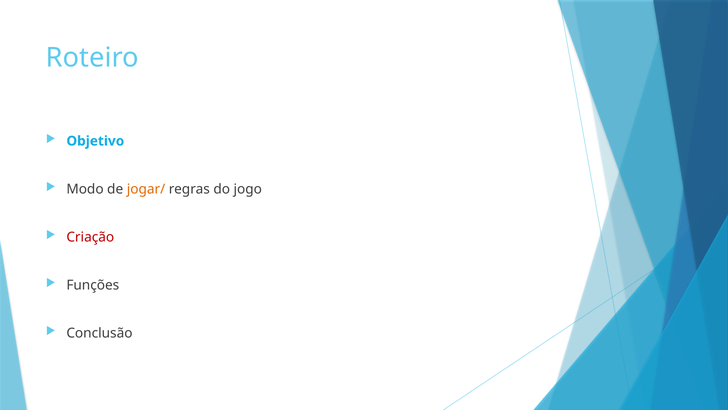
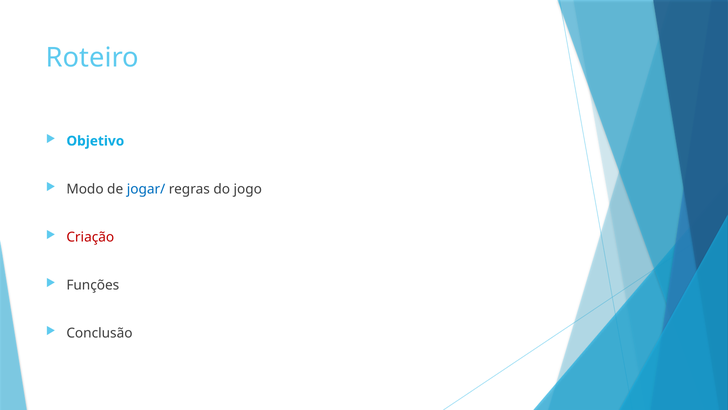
jogar/ colour: orange -> blue
